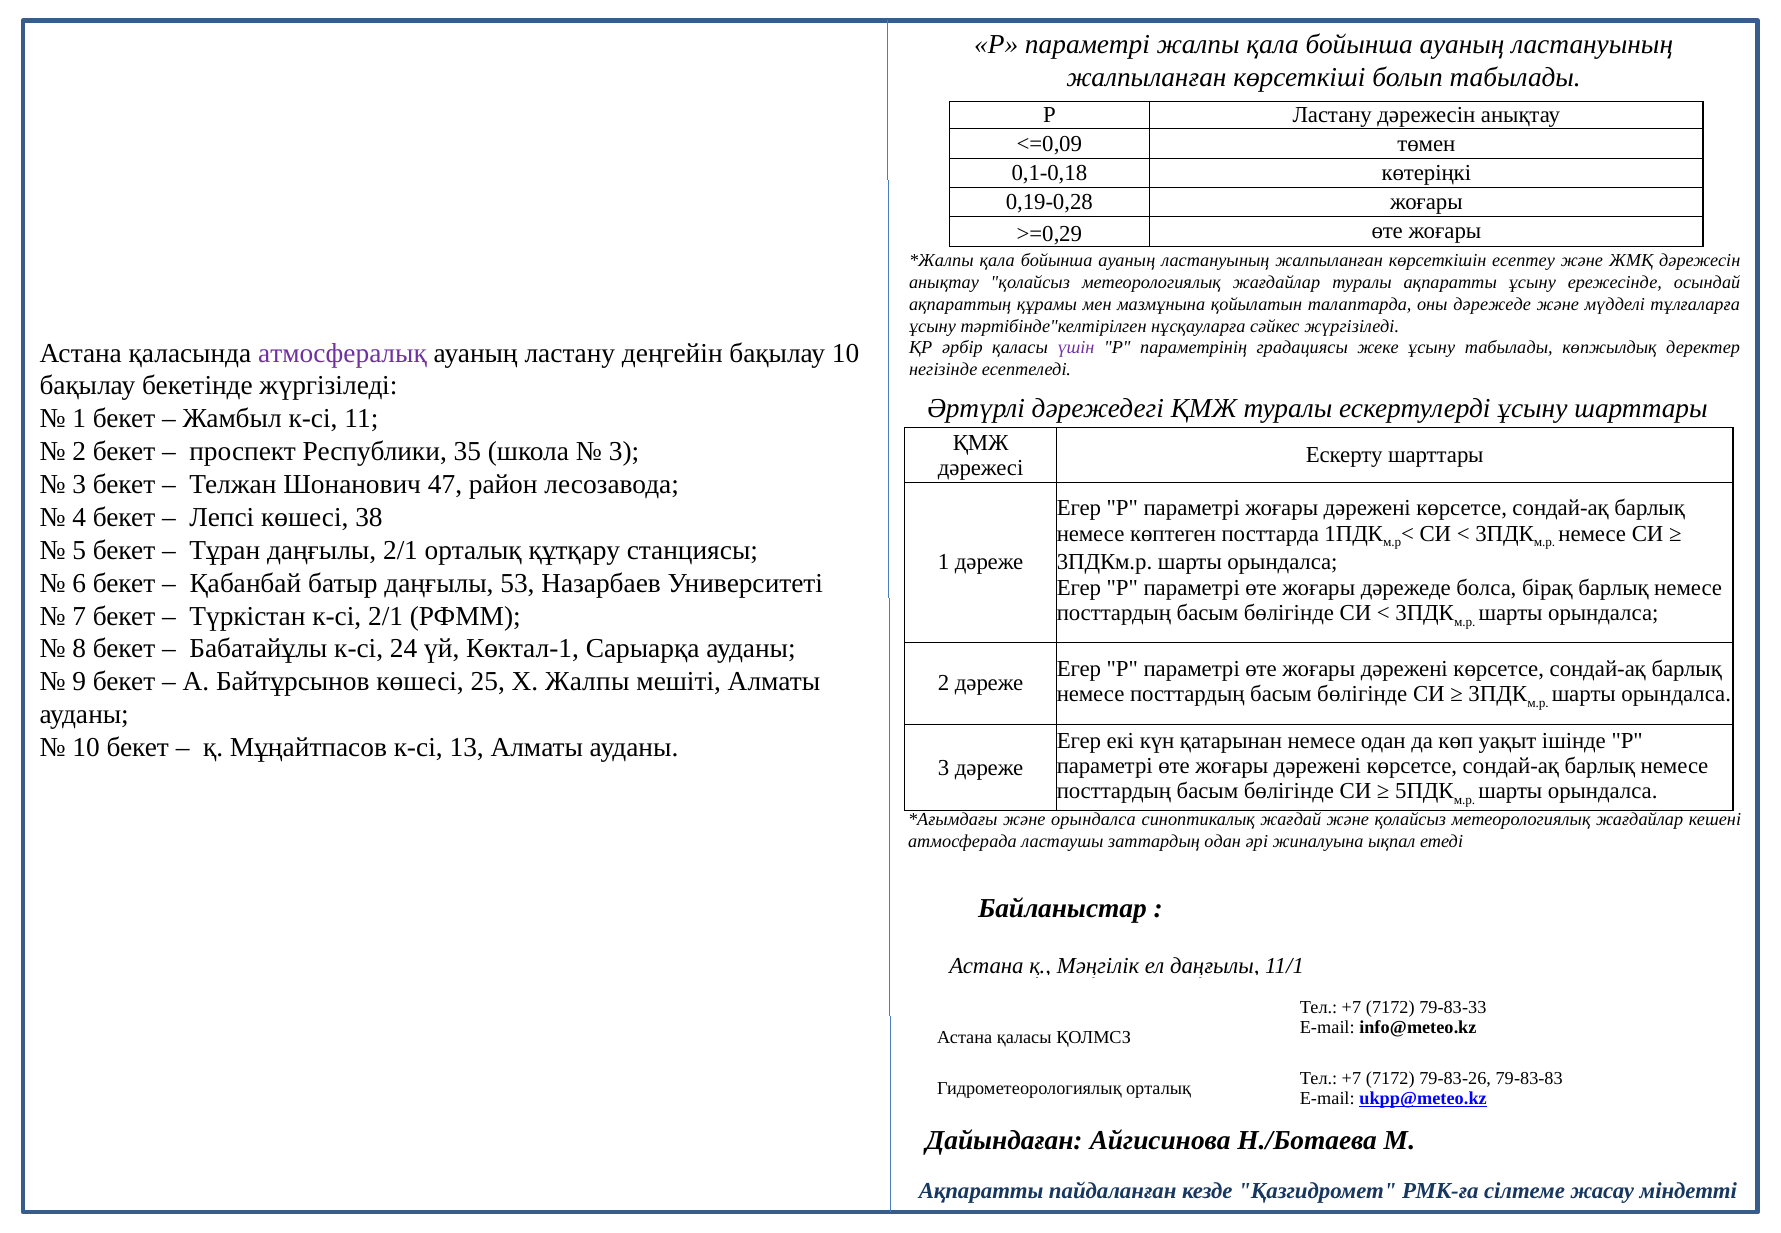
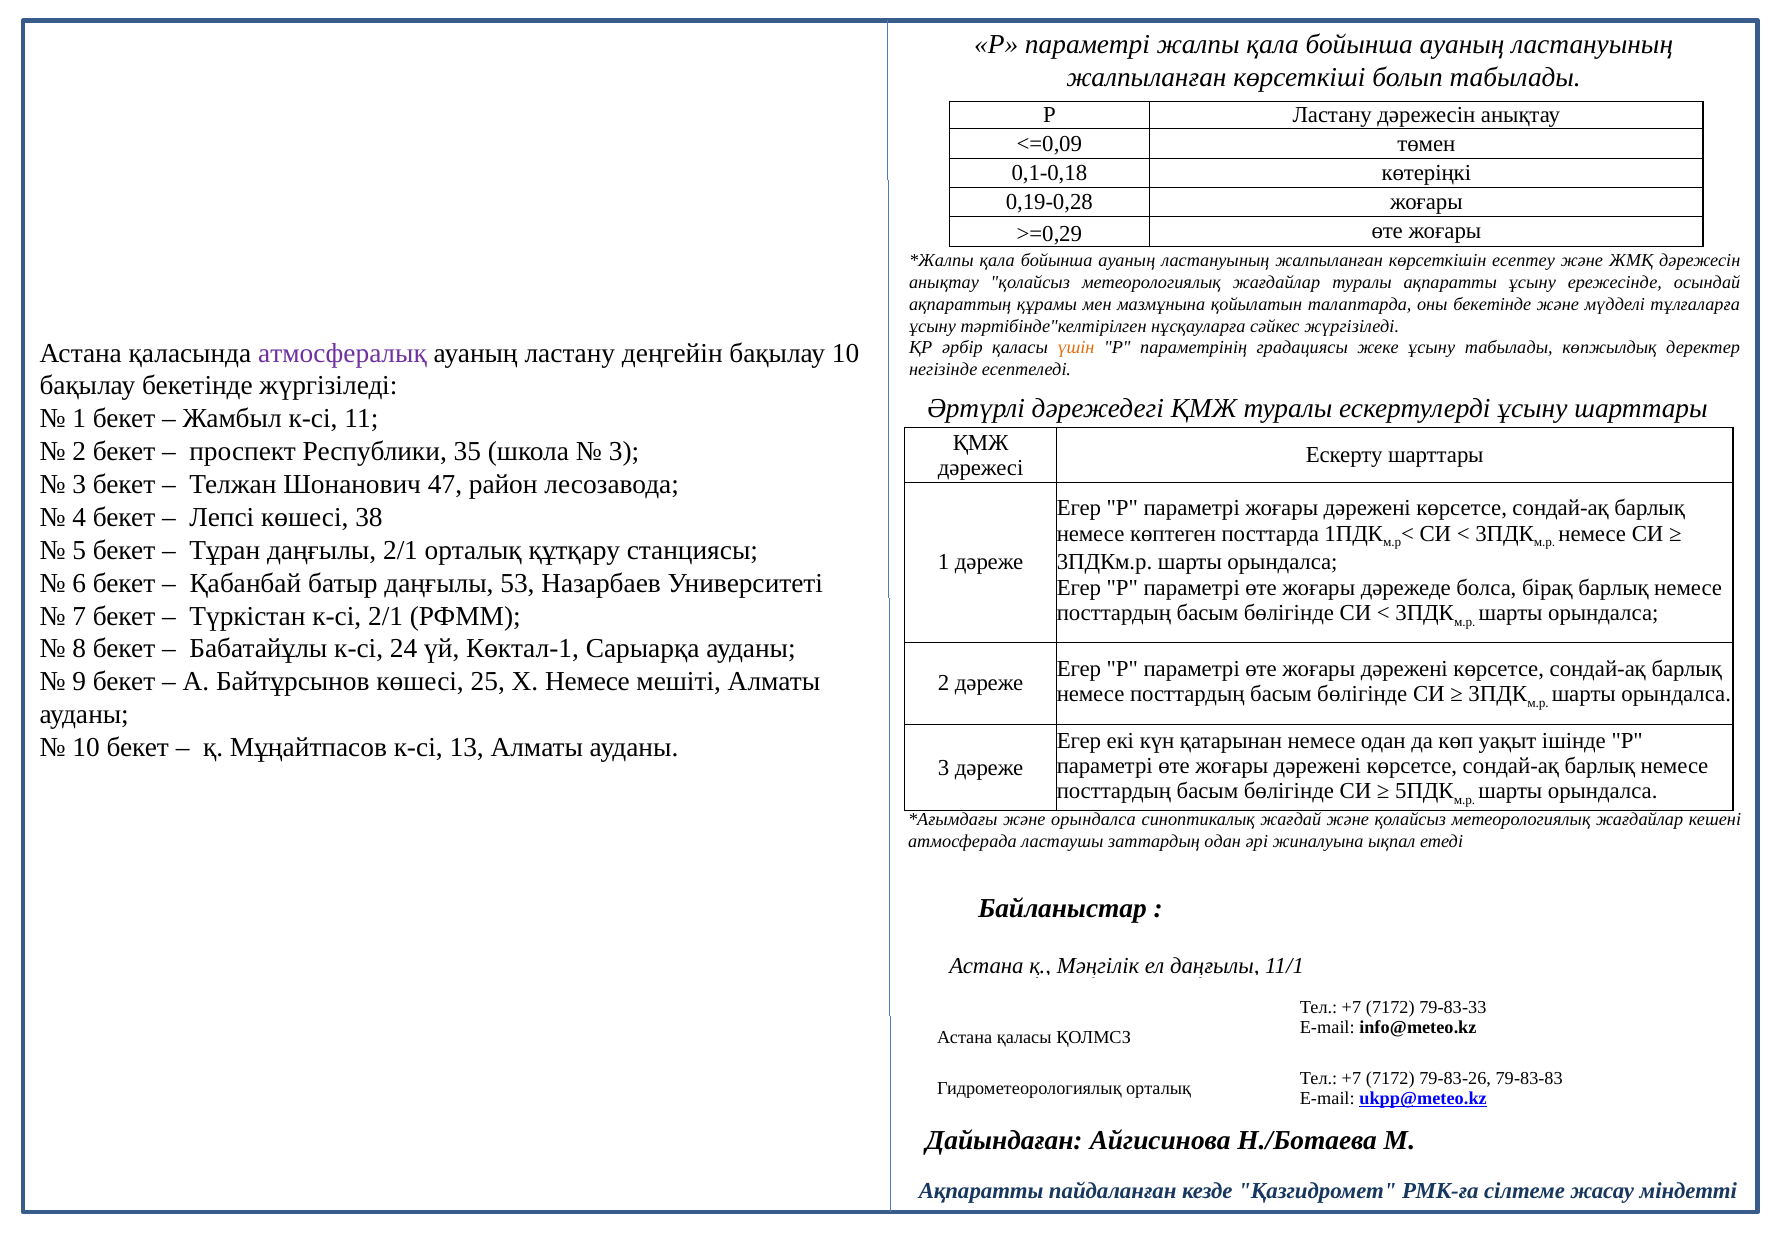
оны дәрежеде: дәрежеде -> бекетінде
үшін colour: purple -> orange
Х Жалпы: Жалпы -> Немесе
